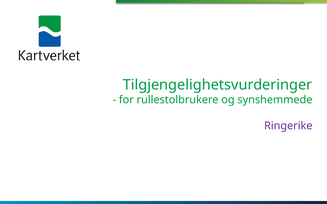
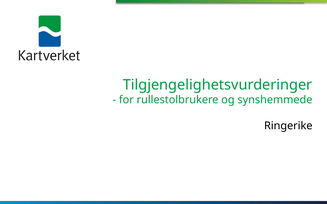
Ringerike colour: purple -> black
